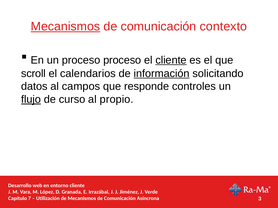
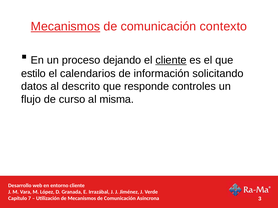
proceso proceso: proceso -> dejando
scroll: scroll -> estilo
información underline: present -> none
campos: campos -> descrito
flujo underline: present -> none
propio: propio -> misma
